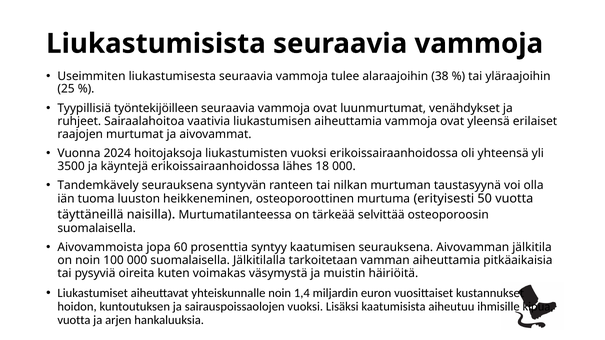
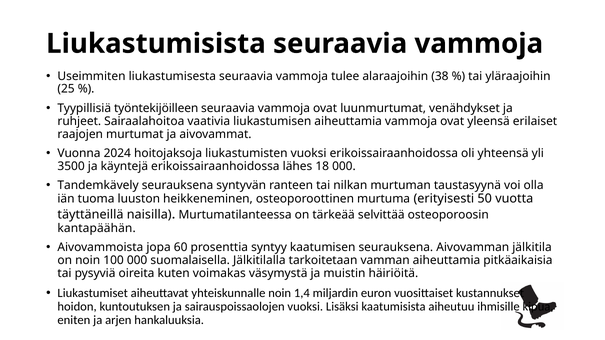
suomalaisella at (97, 228): suomalaisella -> kantapäähän
vuotta at (74, 320): vuotta -> eniten
